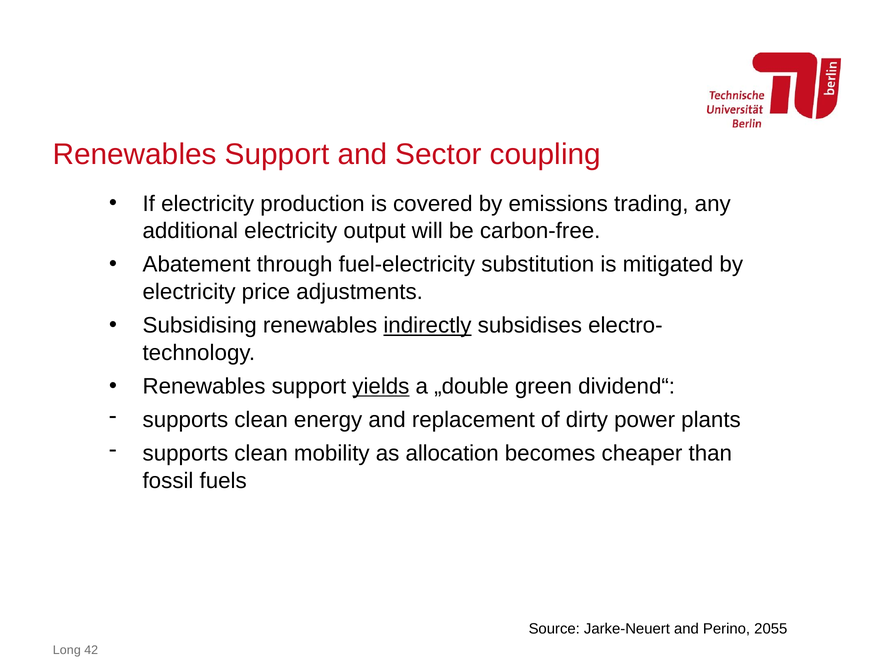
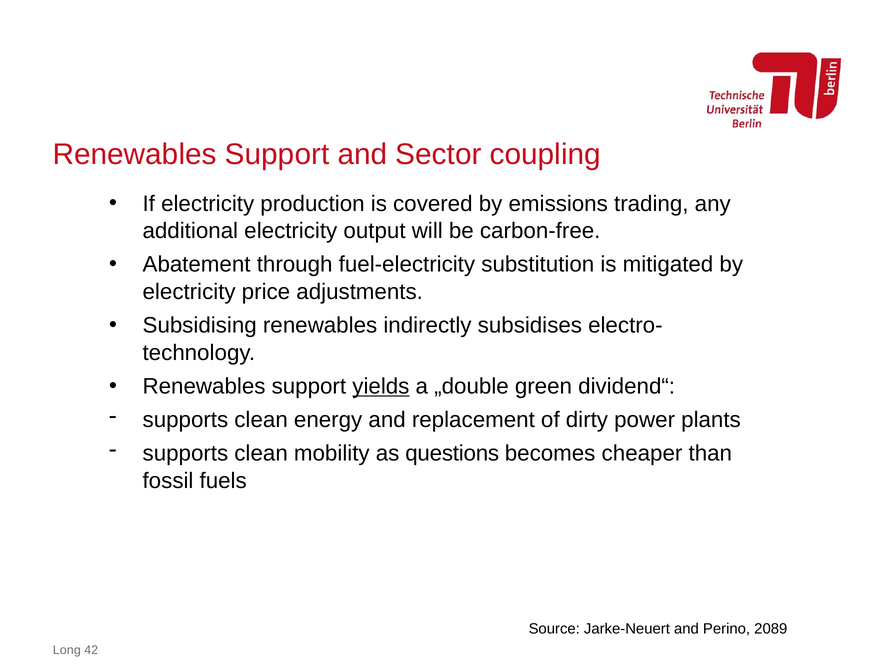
indirectly underline: present -> none
allocation: allocation -> questions
2055: 2055 -> 2089
